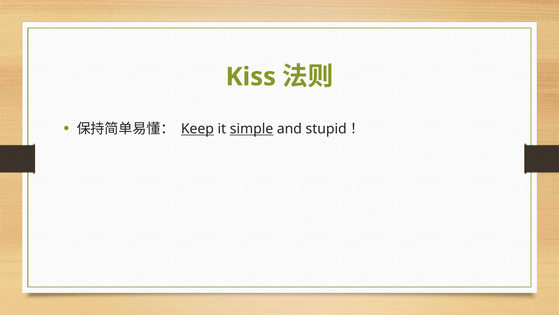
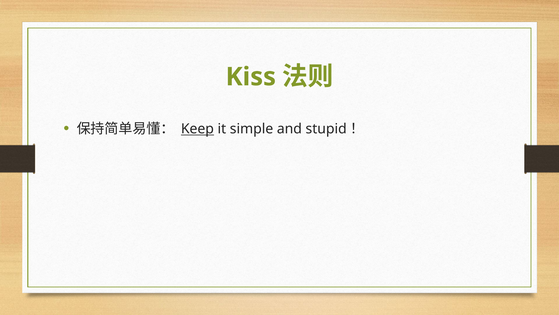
simple underline: present -> none
